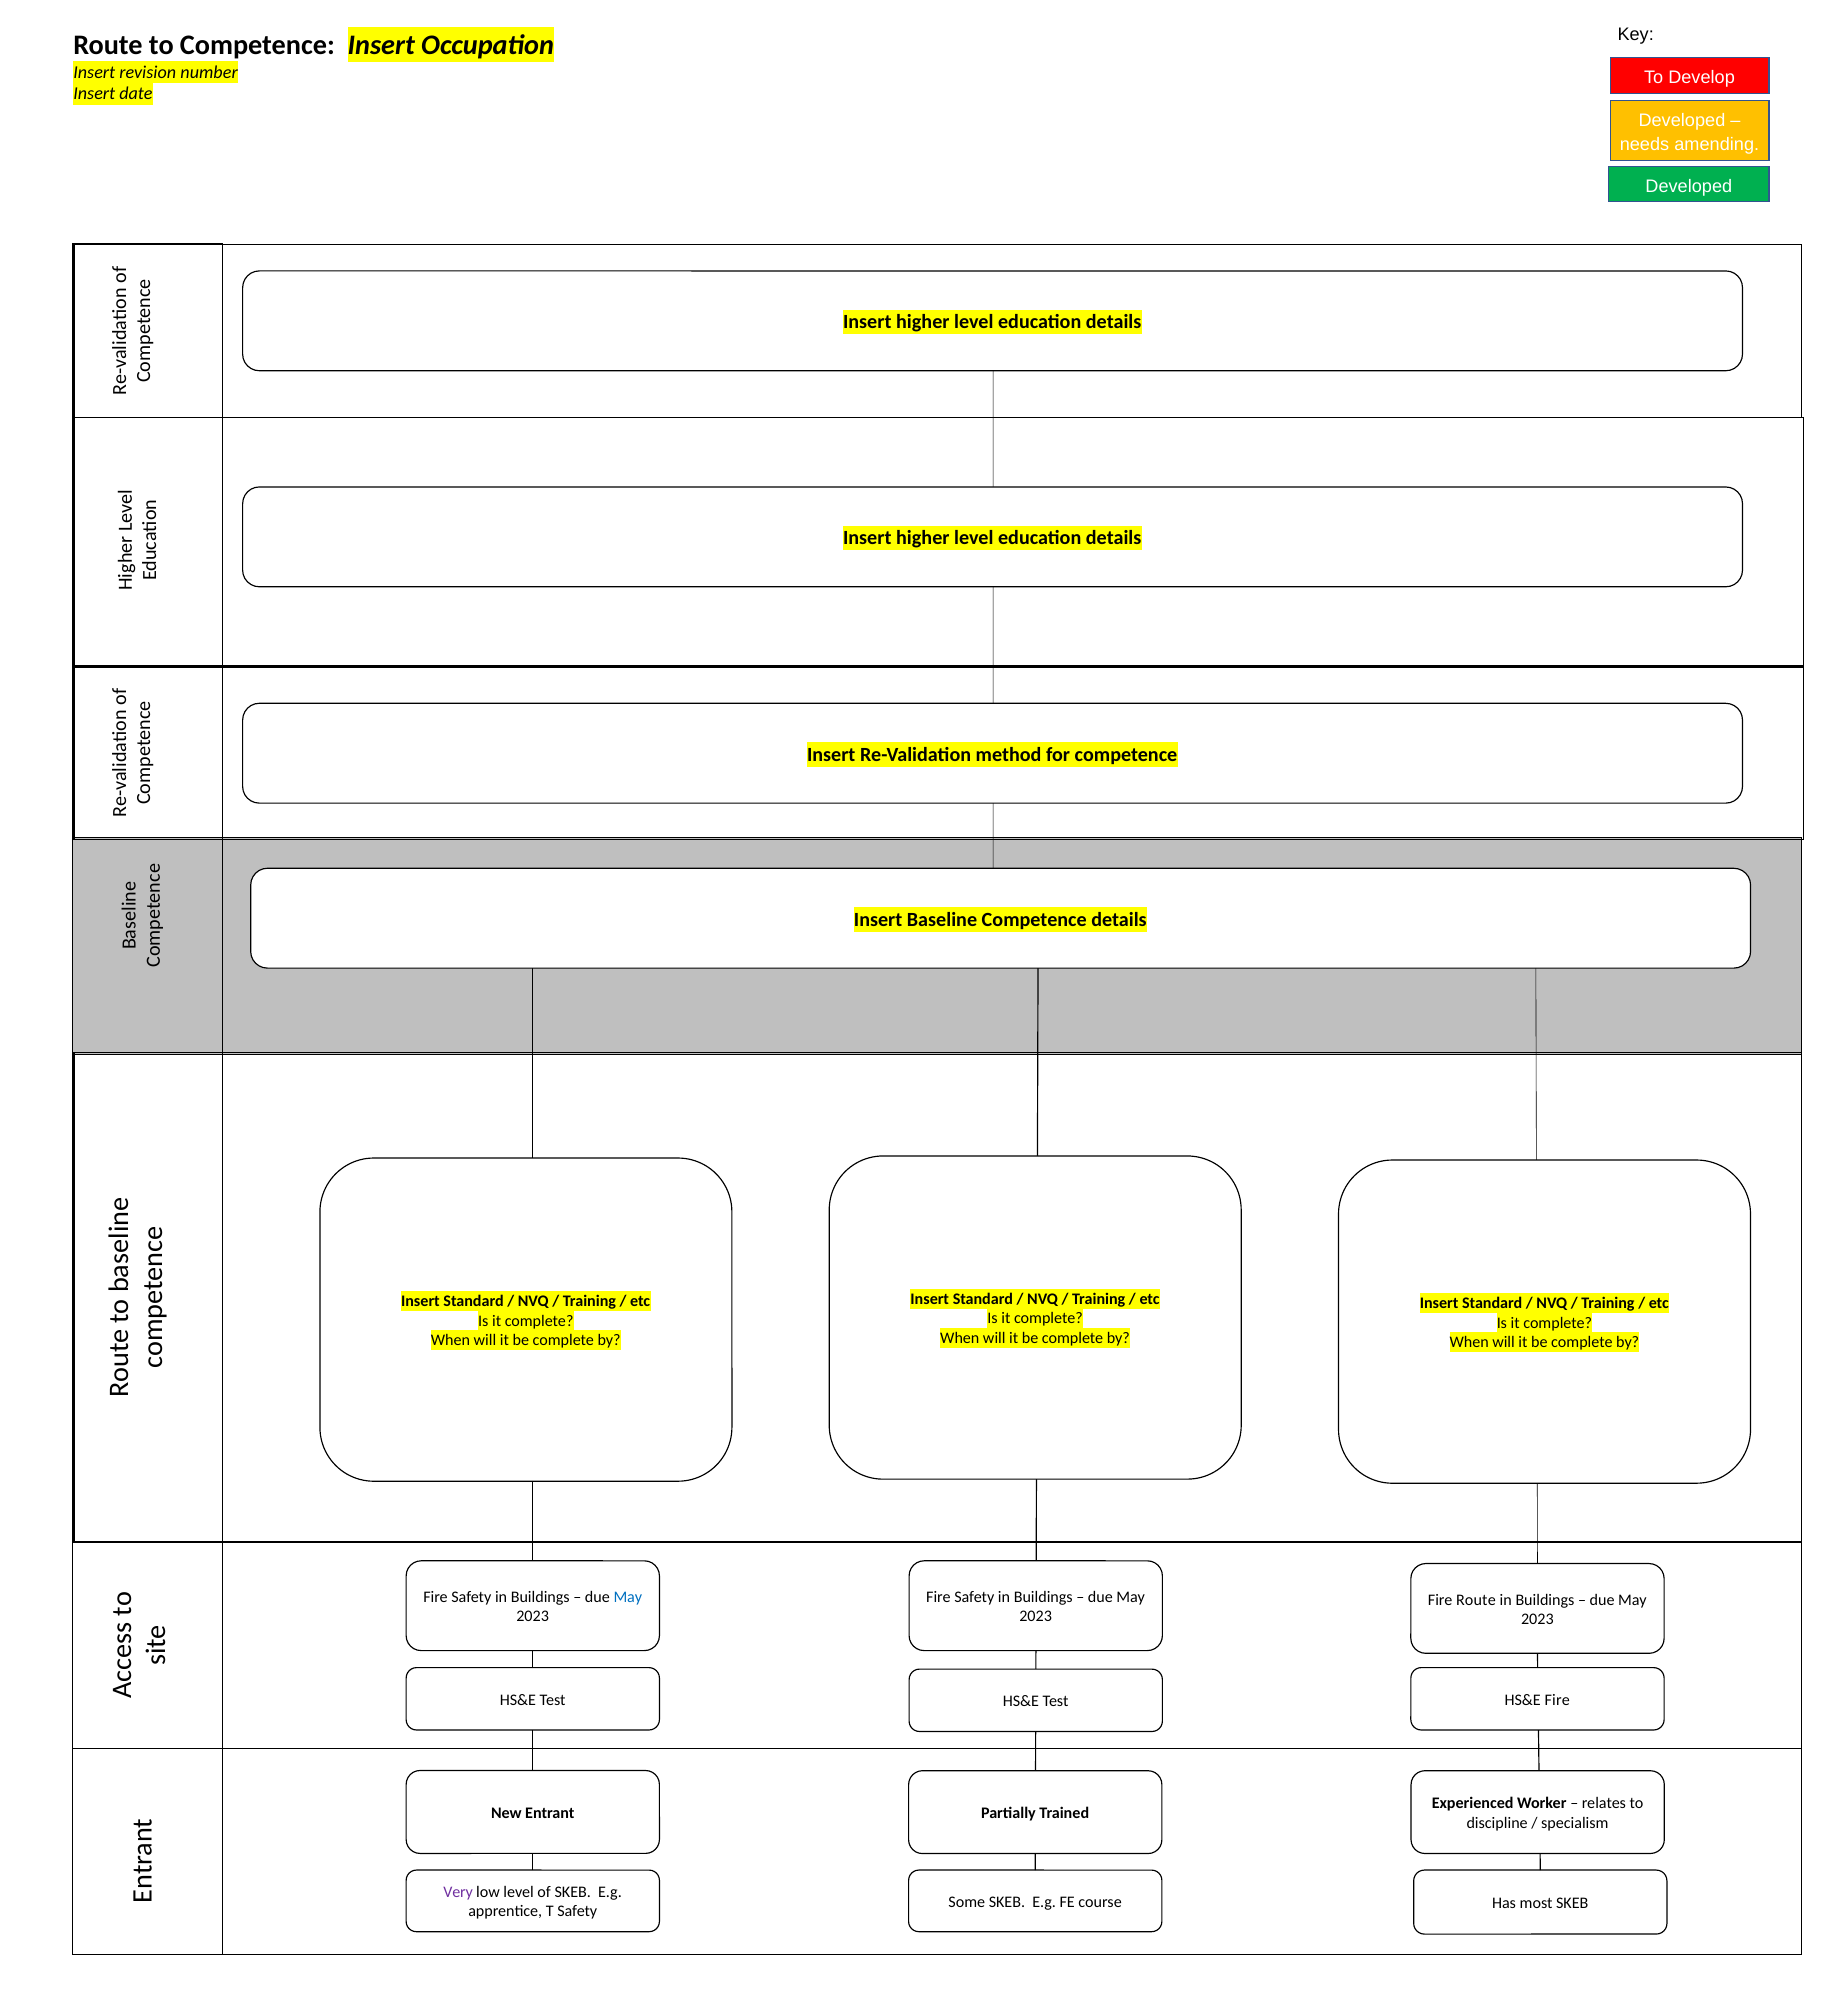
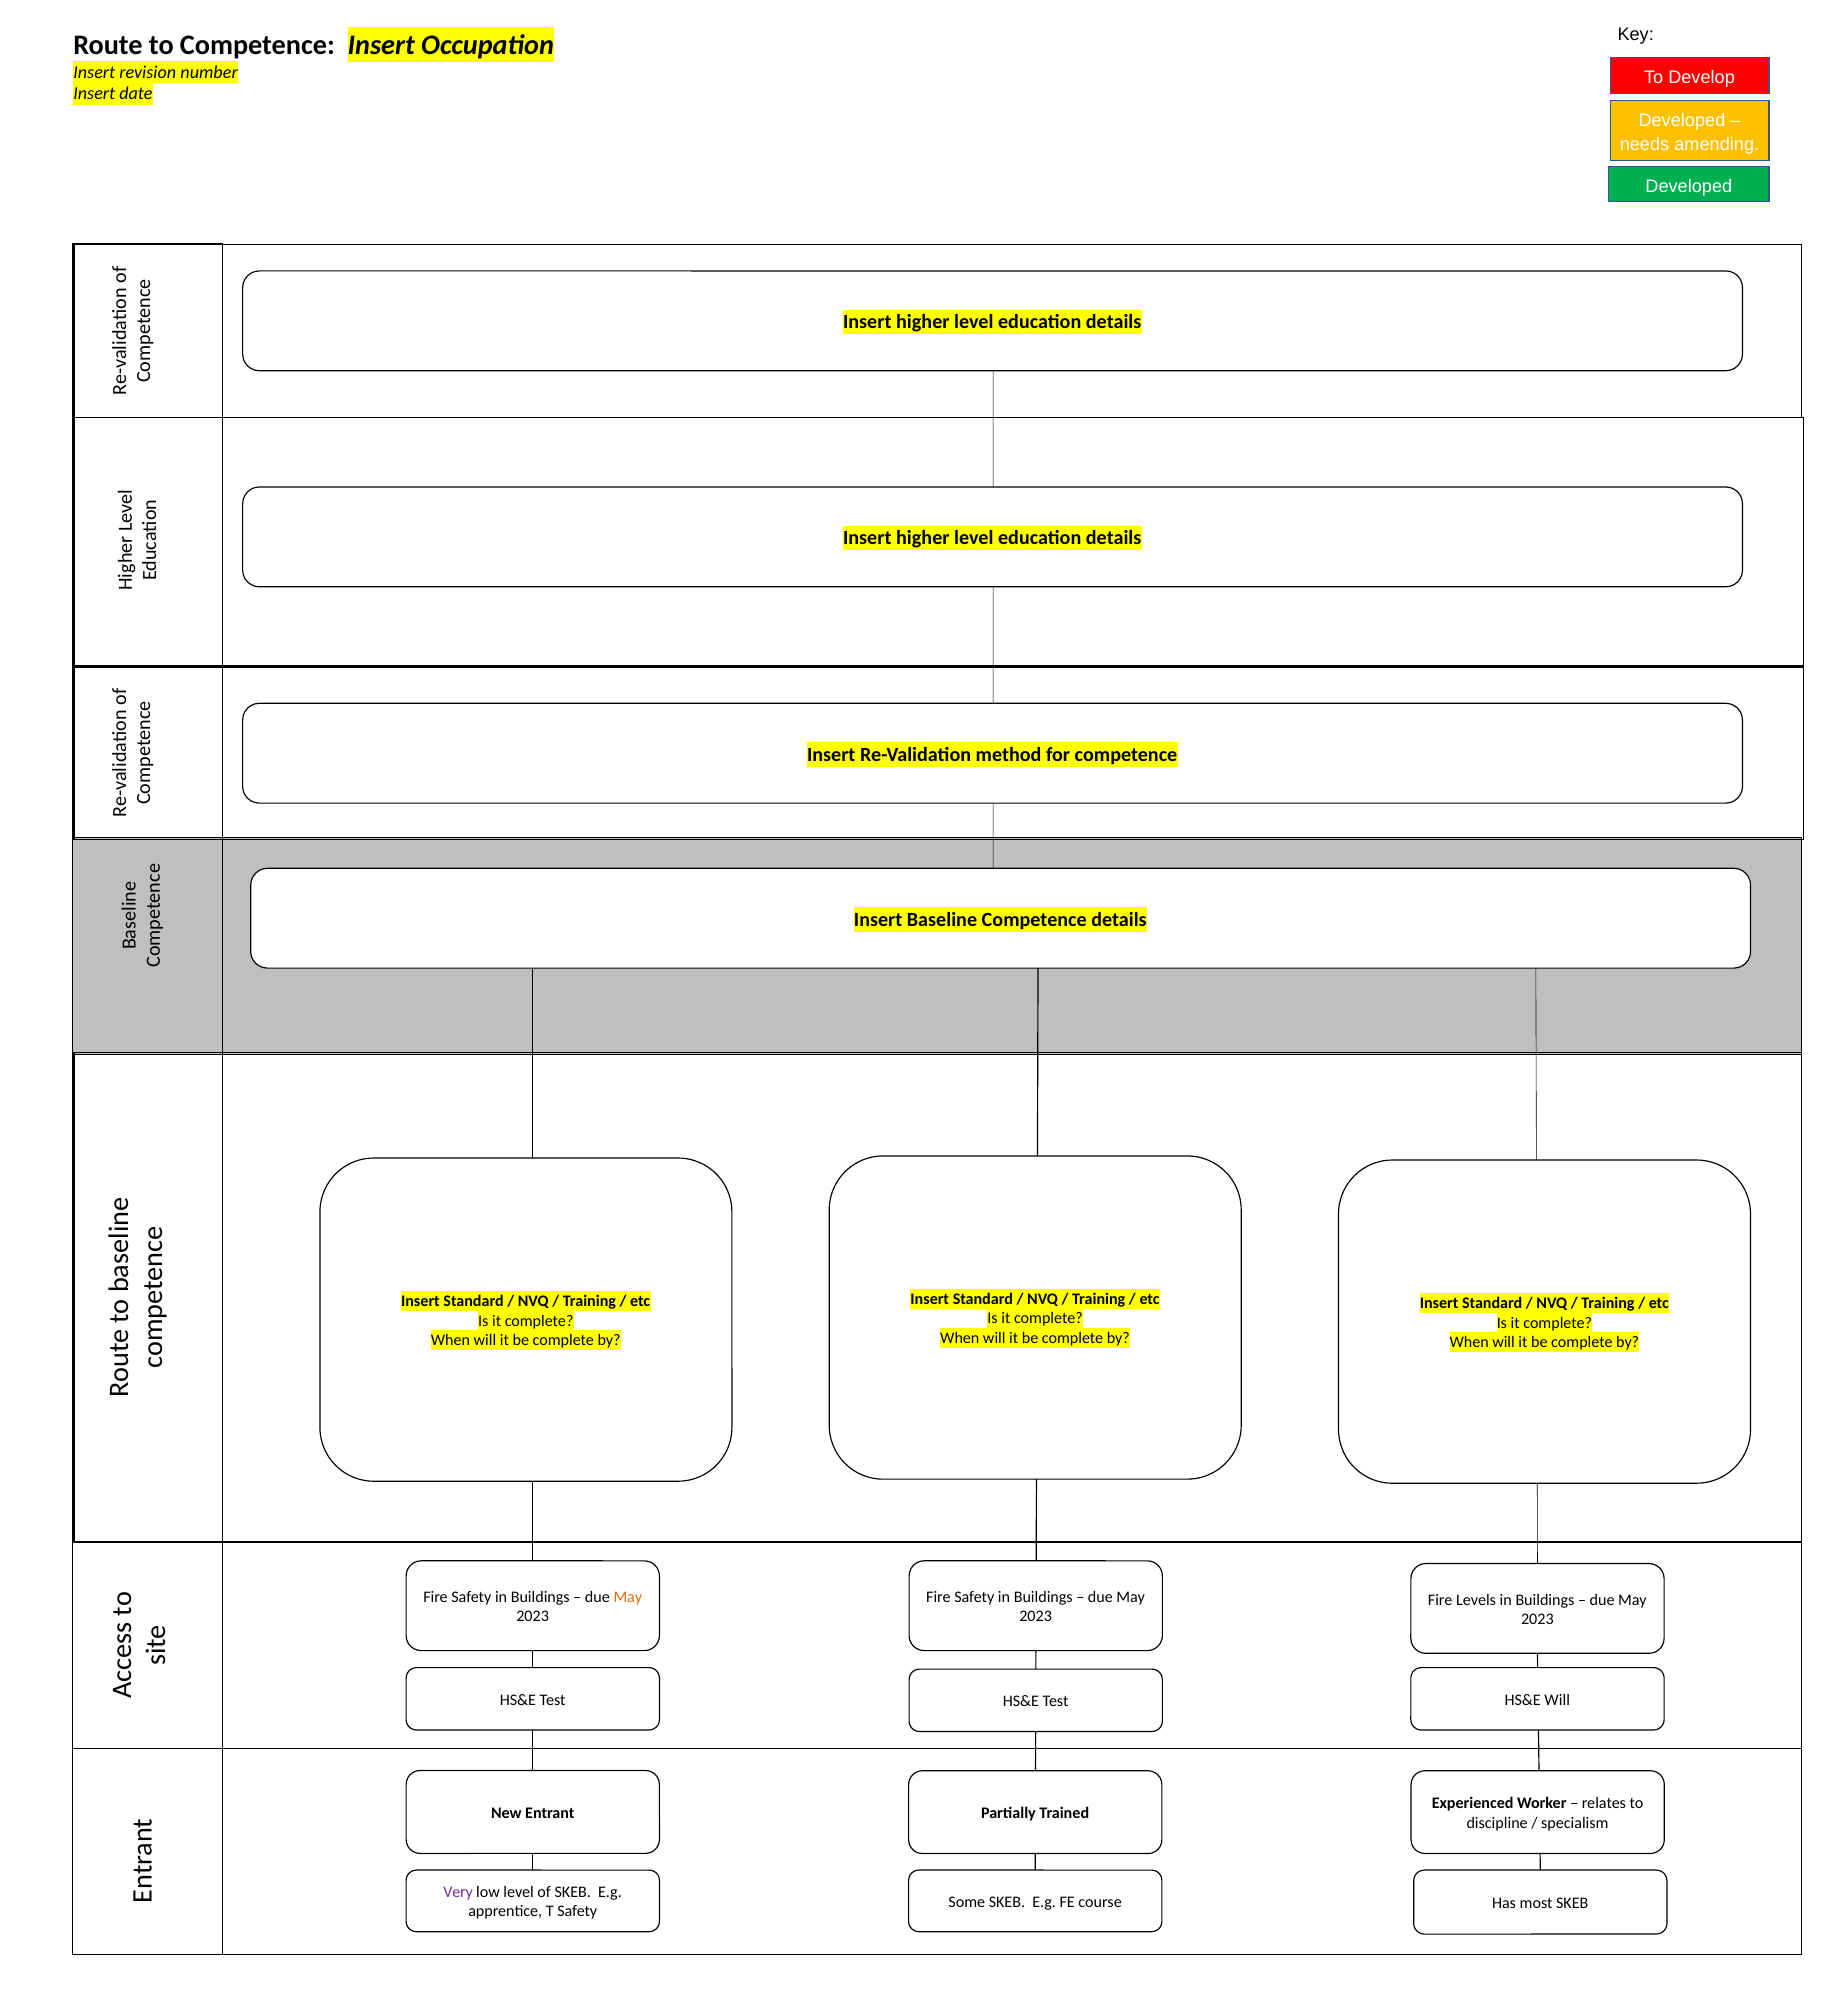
May at (628, 1597) colour: blue -> orange
Fire Route: Route -> Levels
HS&E Fire: Fire -> Will
